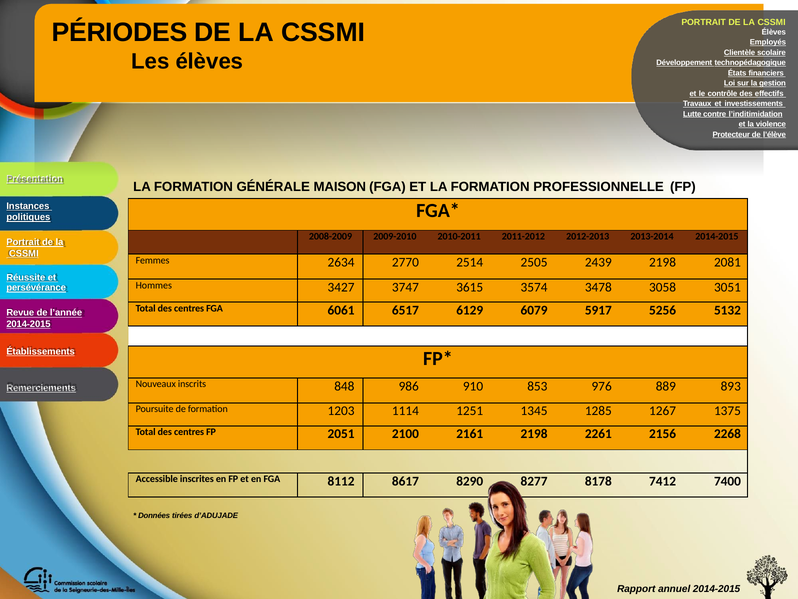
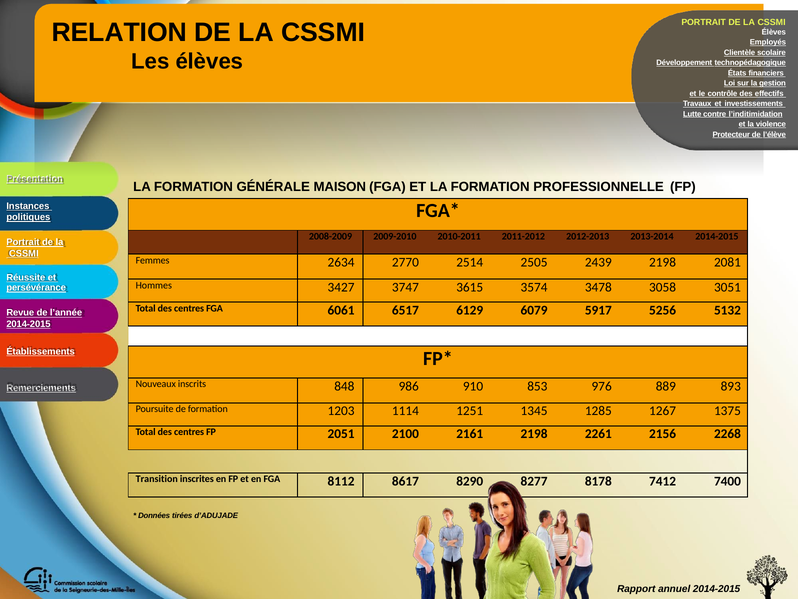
PÉRIODES: PÉRIODES -> RELATION
Accessible: Accessible -> Transition
